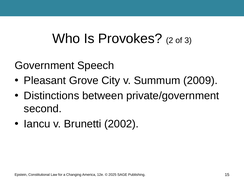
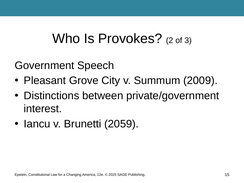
second: second -> interest
2002: 2002 -> 2059
